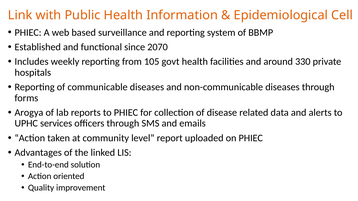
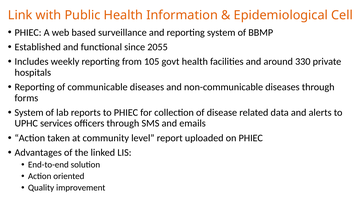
2070: 2070 -> 2055
Arogya at (29, 113): Arogya -> System
